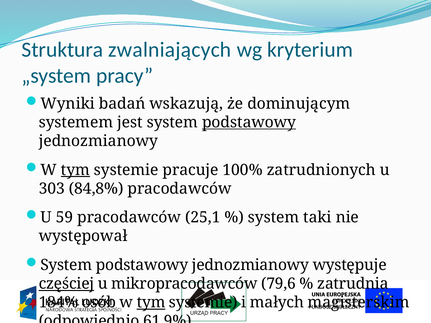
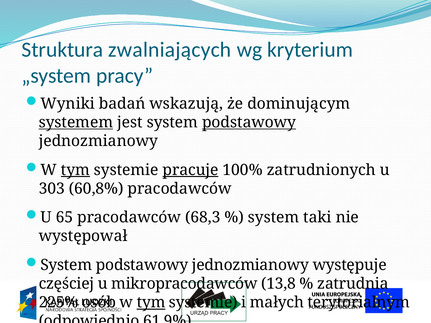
systemem underline: none -> present
pracuje underline: none -> present
84,8%: 84,8% -> 60,8%
59: 59 -> 65
25,1: 25,1 -> 68,3
częściej underline: present -> none
79,6: 79,6 -> 13,8
184%: 184% -> 225%
magisterskim: magisterskim -> terytorialnym
